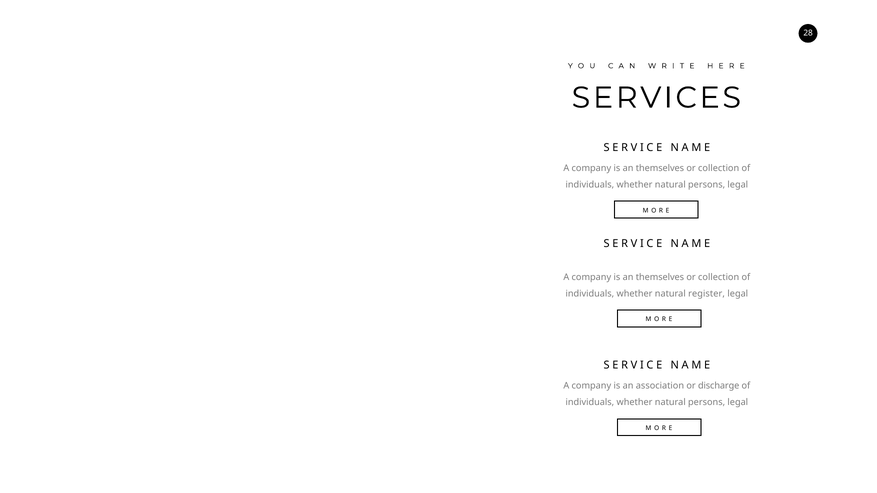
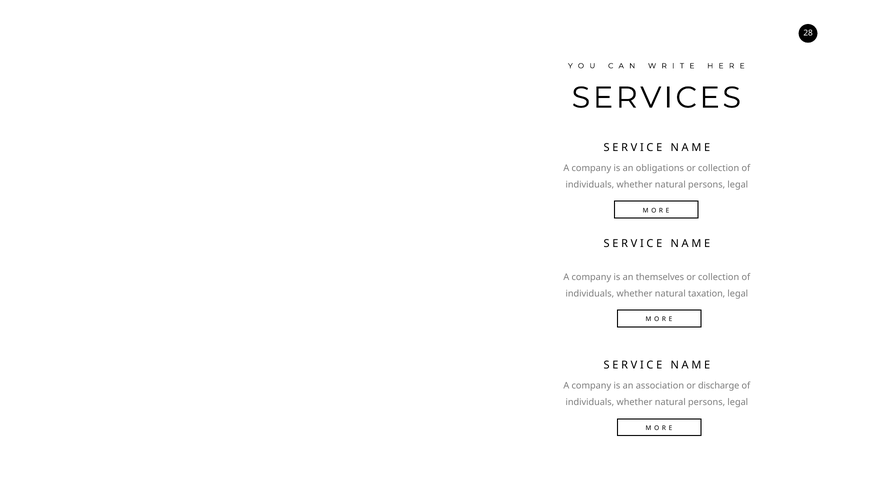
themselves at (660, 169): themselves -> obligations
register: register -> taxation
